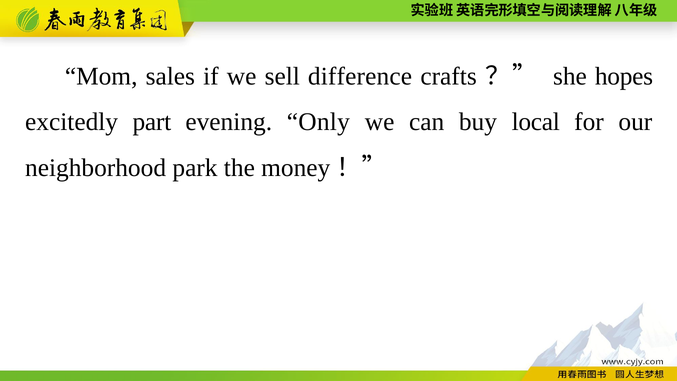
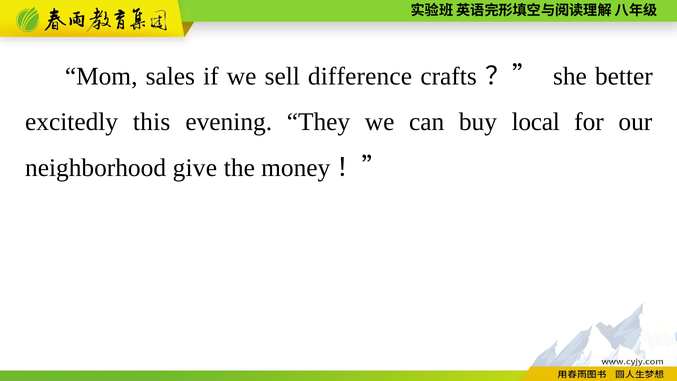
hopes: hopes -> better
part: part -> this
Only: Only -> They
park: park -> give
